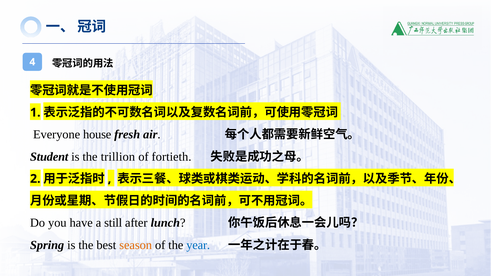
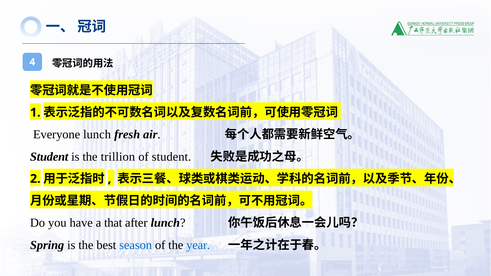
Everyone house: house -> lunch
of fortieth: fortieth -> student
still: still -> that
season colour: orange -> blue
